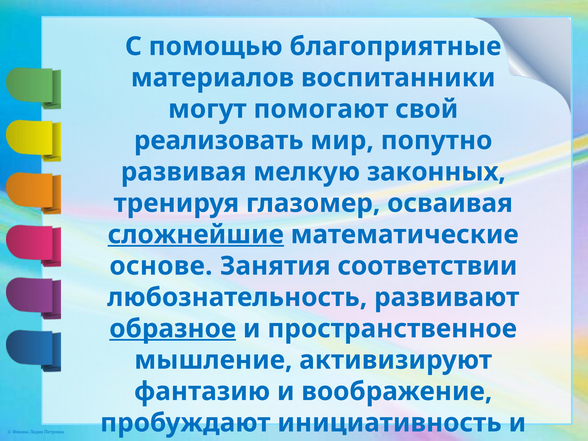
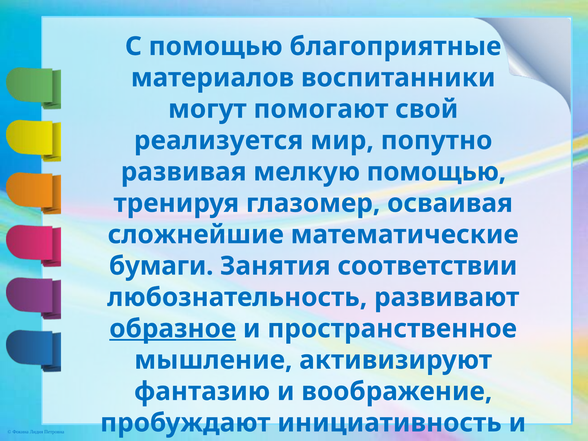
реализовать: реализовать -> реализуется
мелкую законных: законных -> помощью
сложнейшие underline: present -> none
основе: основе -> бумаги
